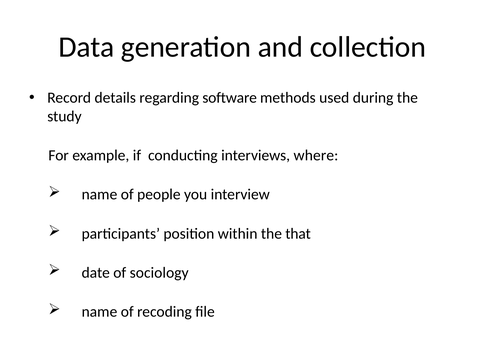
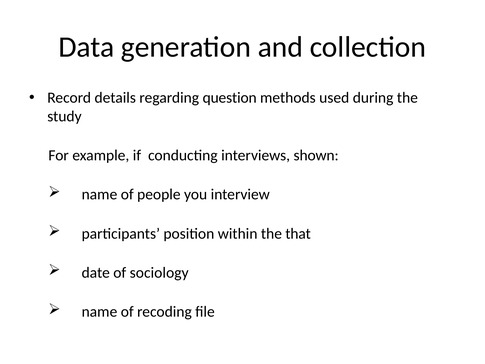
software: software -> question
where: where -> shown
